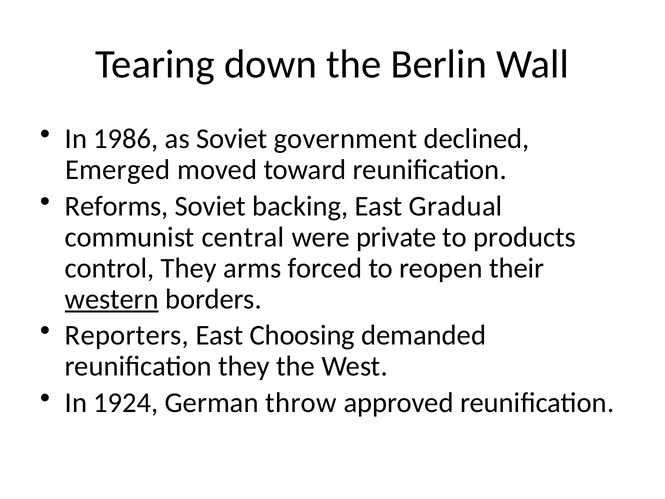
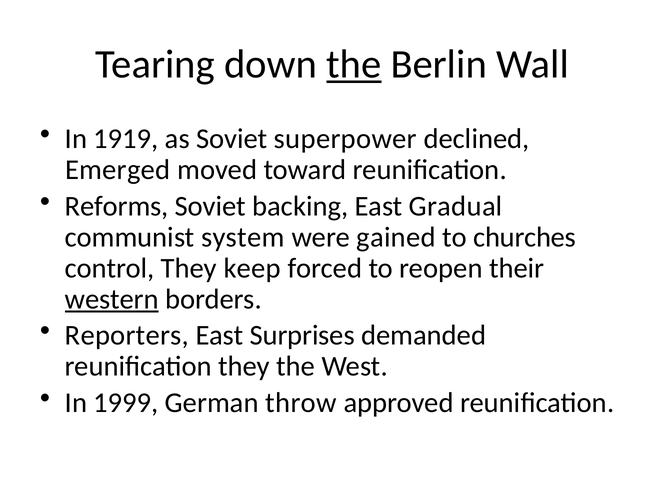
the at (354, 64) underline: none -> present
1986: 1986 -> 1919
government: government -> superpower
central: central -> system
private: private -> gained
products: products -> churches
arms: arms -> keep
Choosing: Choosing -> Surprises
1924: 1924 -> 1999
